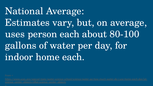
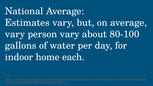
uses at (15, 34): uses -> vary
person each: each -> vary
